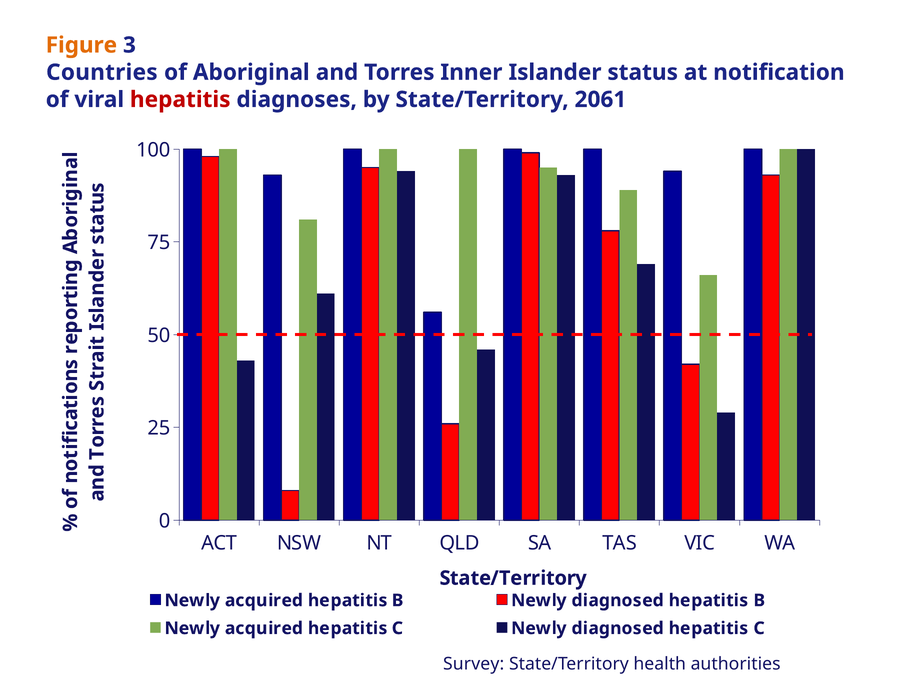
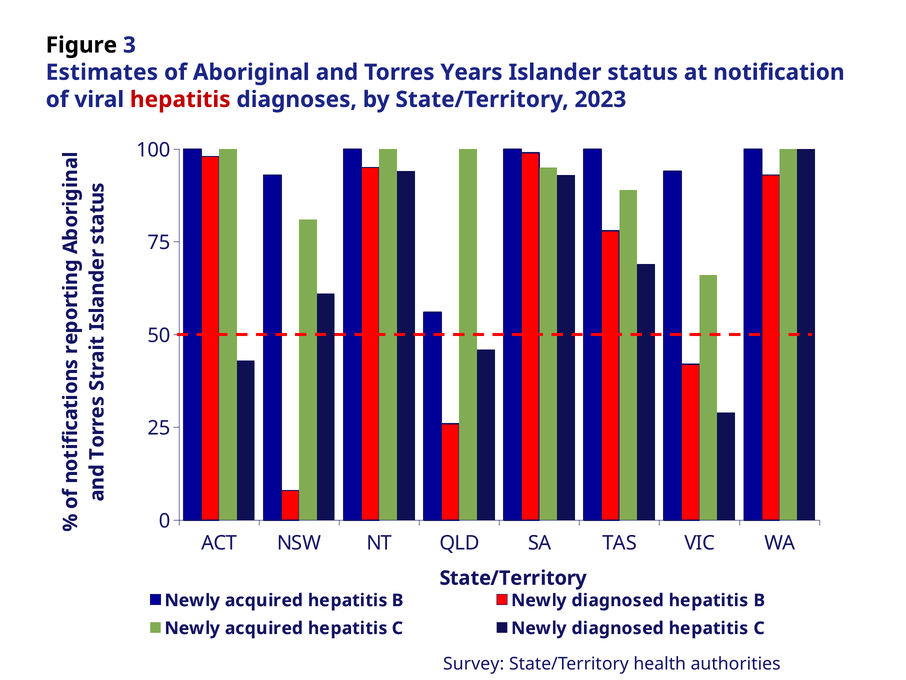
Figure colour: orange -> black
Countries: Countries -> Estimates
Inner: Inner -> Years
2061: 2061 -> 2023
